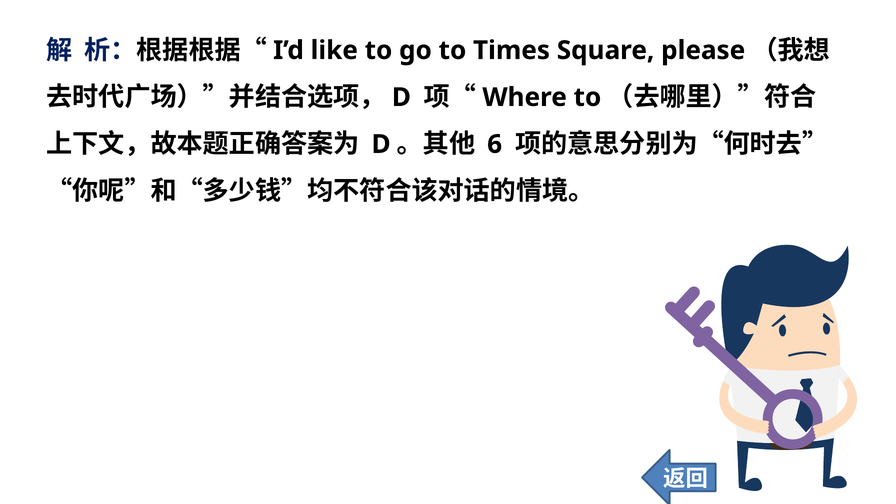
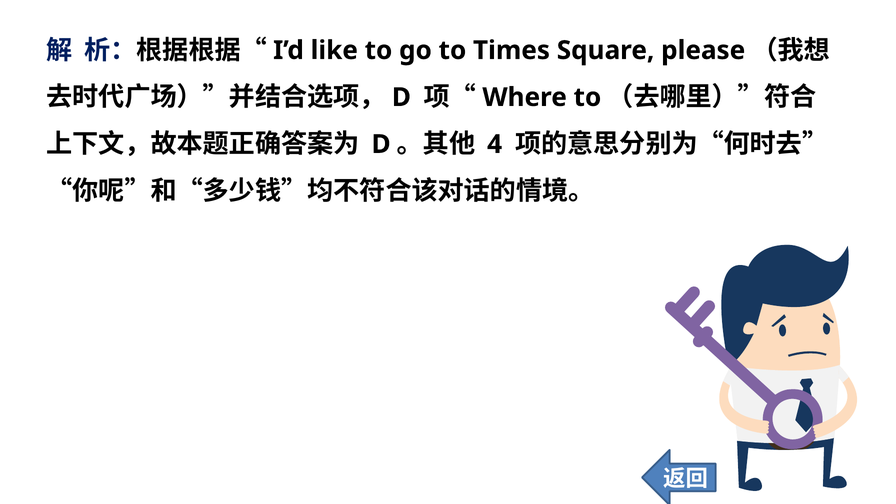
6: 6 -> 4
